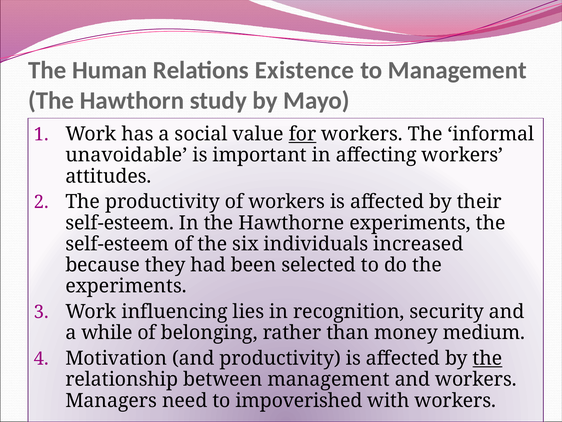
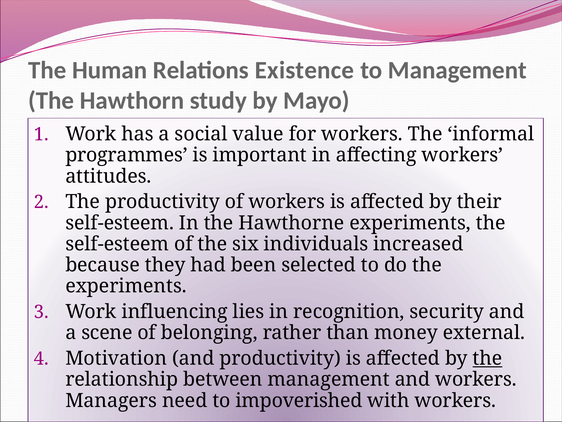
for underline: present -> none
unavoidable: unavoidable -> programmes
while: while -> scene
medium: medium -> external
